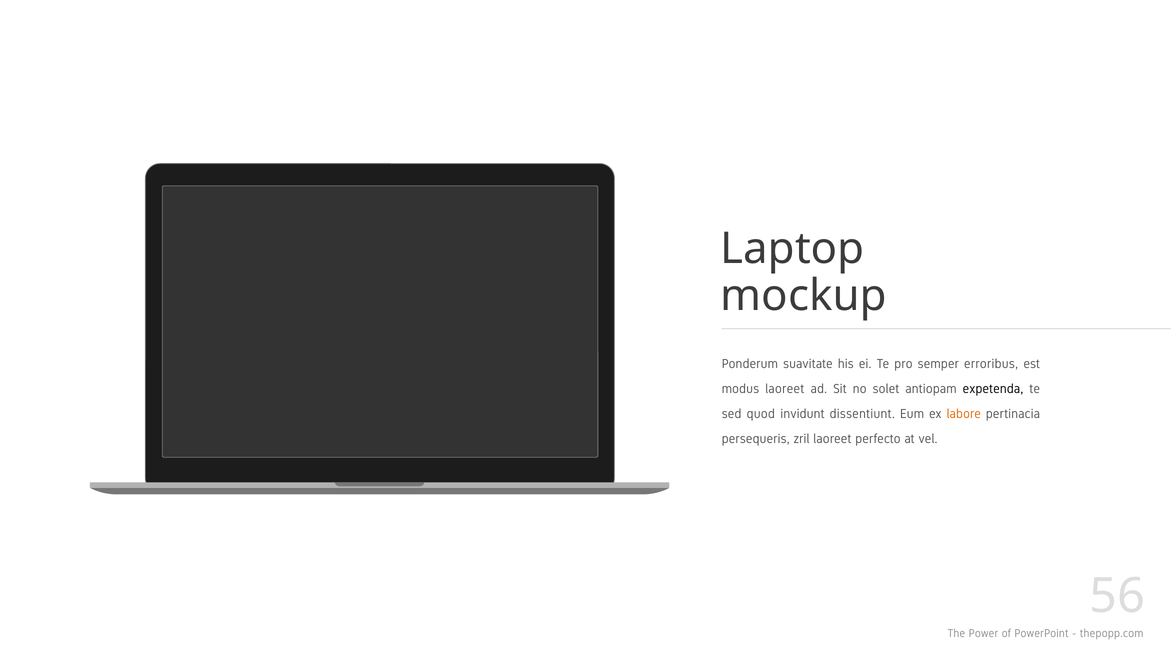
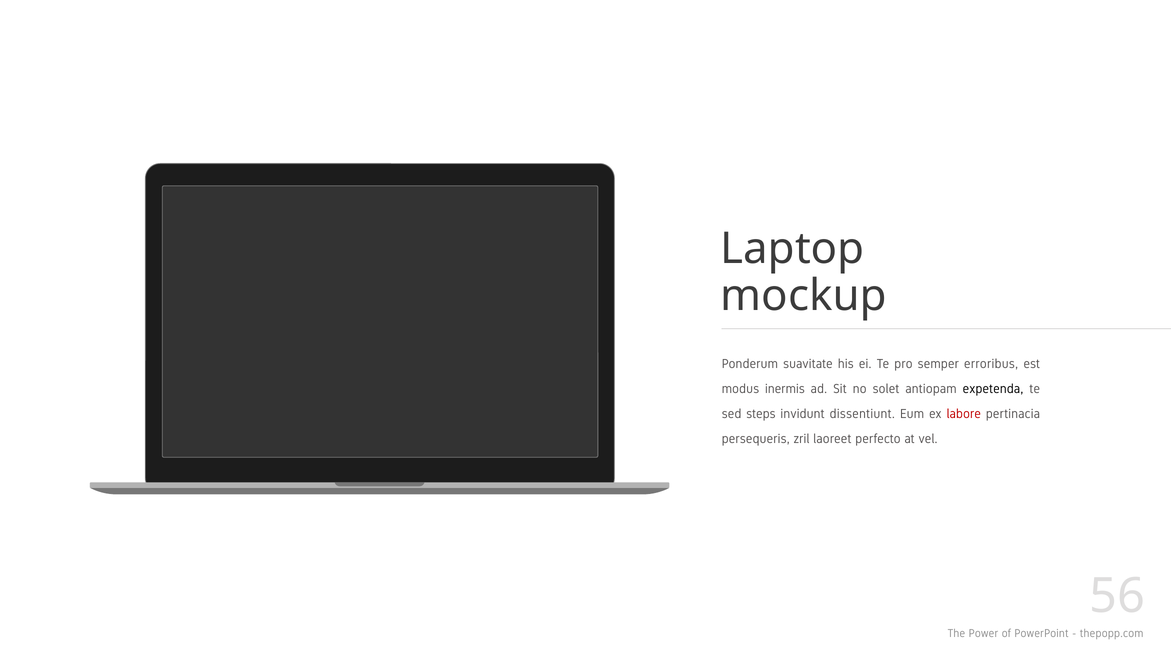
modus laoreet: laoreet -> inermis
quod: quod -> steps
labore colour: orange -> red
